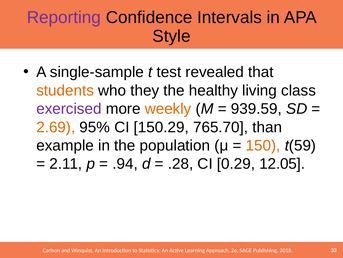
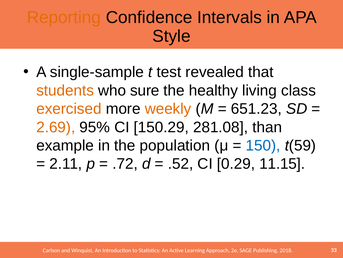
Reporting colour: purple -> orange
they: they -> sure
exercised colour: purple -> orange
939.59: 939.59 -> 651.23
765.70: 765.70 -> 281.08
150 colour: orange -> blue
.94: .94 -> .72
.28: .28 -> .52
12.05: 12.05 -> 11.15
